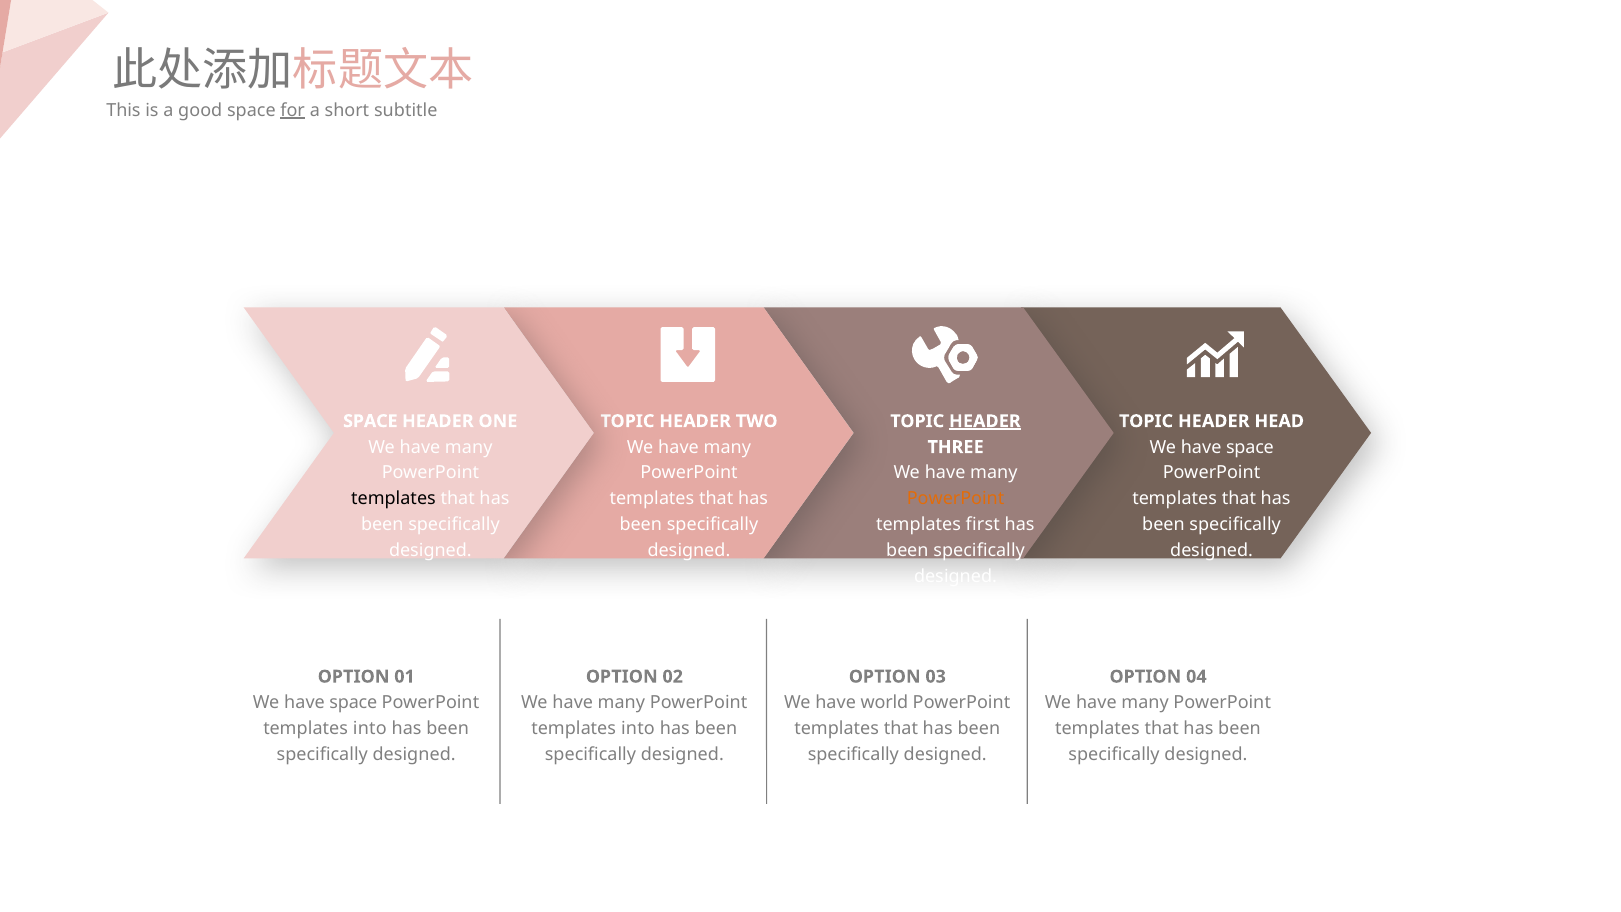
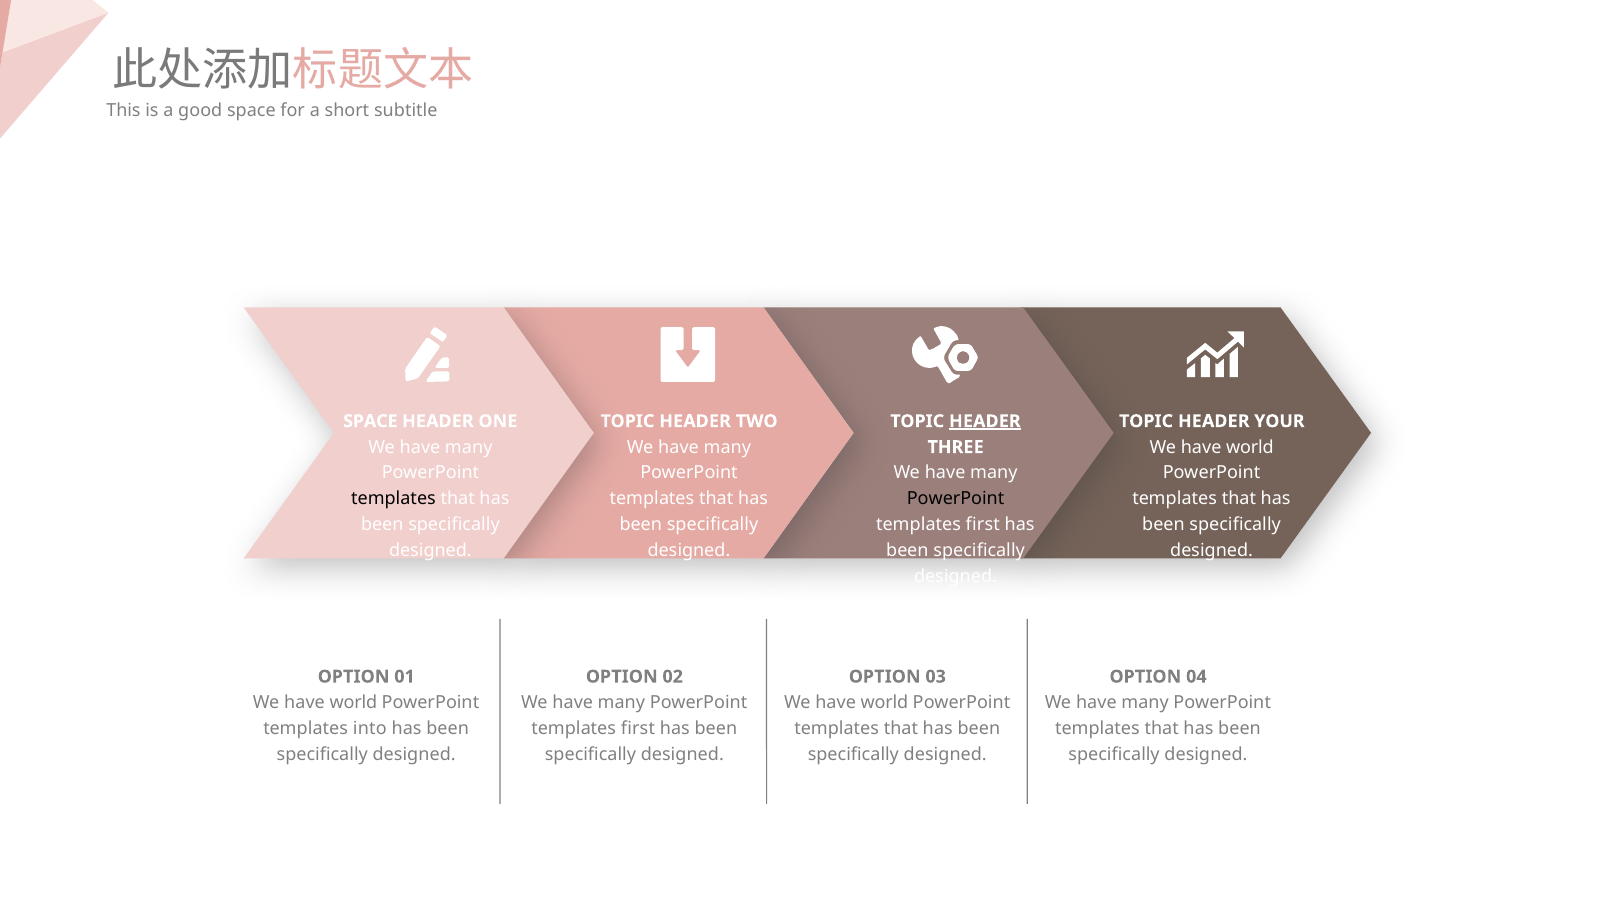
for underline: present -> none
HEAD: HEAD -> YOUR
space at (1250, 447): space -> world
PowerPoint at (956, 499) colour: orange -> black
space at (353, 702): space -> world
into at (638, 728): into -> first
